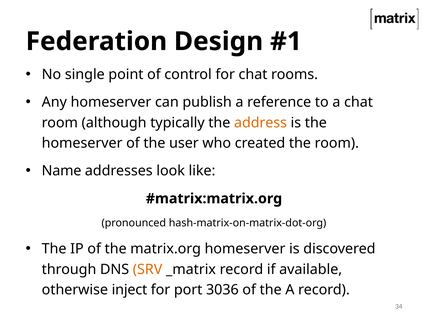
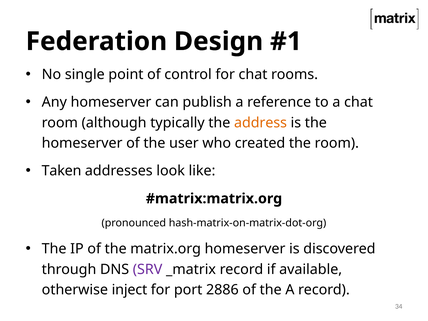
Name: Name -> Taken
SRV colour: orange -> purple
3036: 3036 -> 2886
